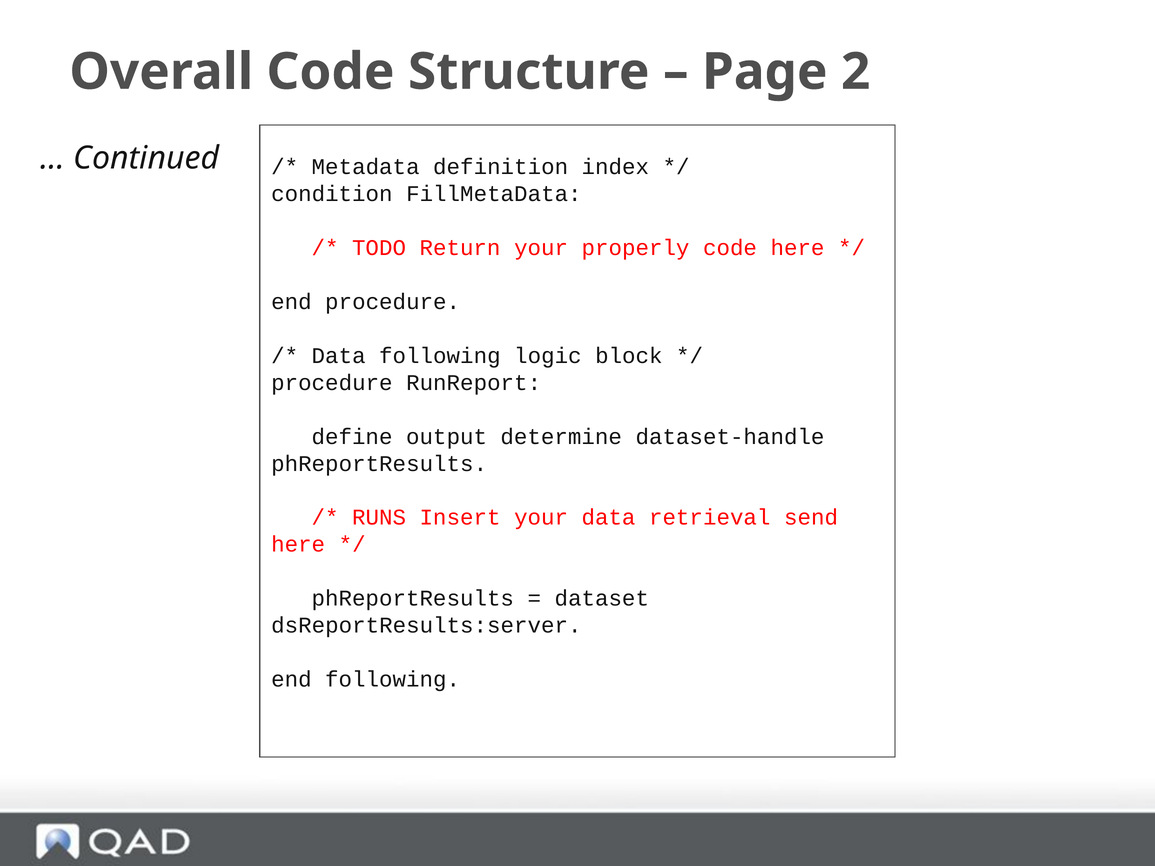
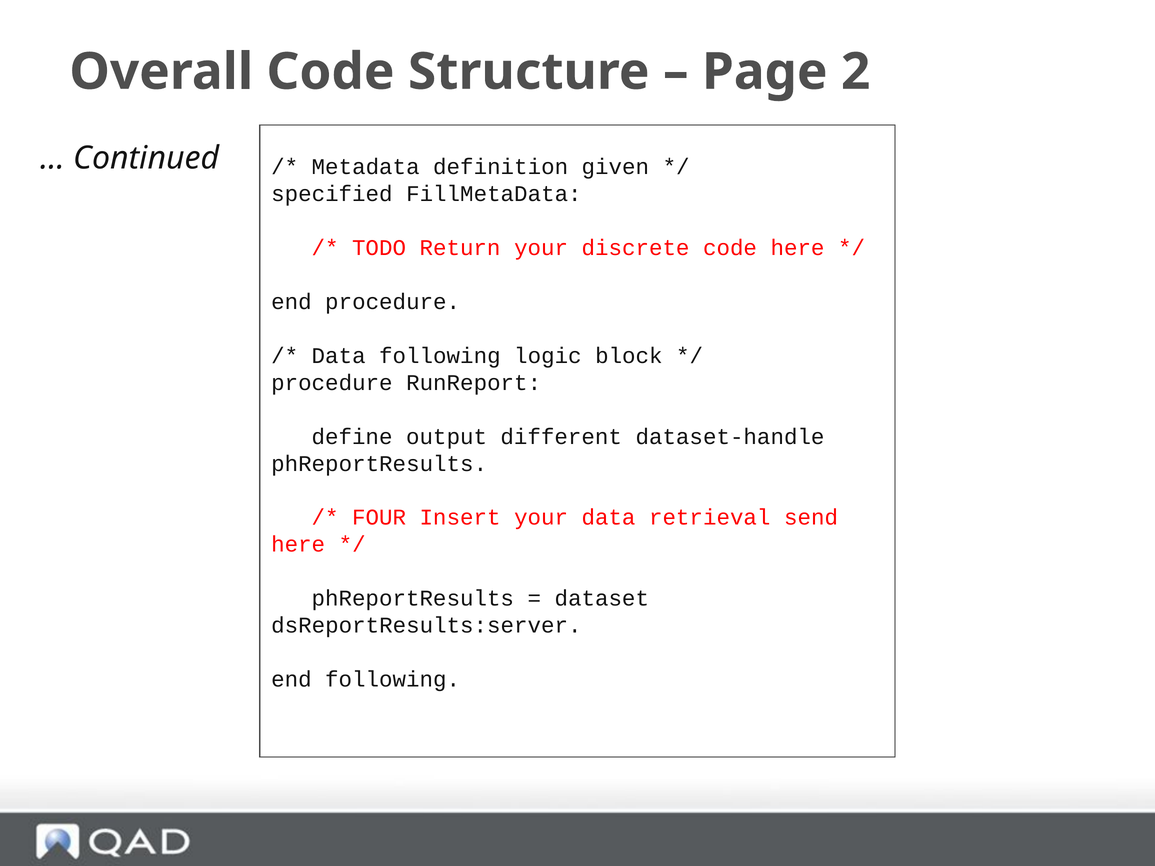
index: index -> given
condition: condition -> specified
properly: properly -> discrete
determine: determine -> different
RUNS: RUNS -> FOUR
